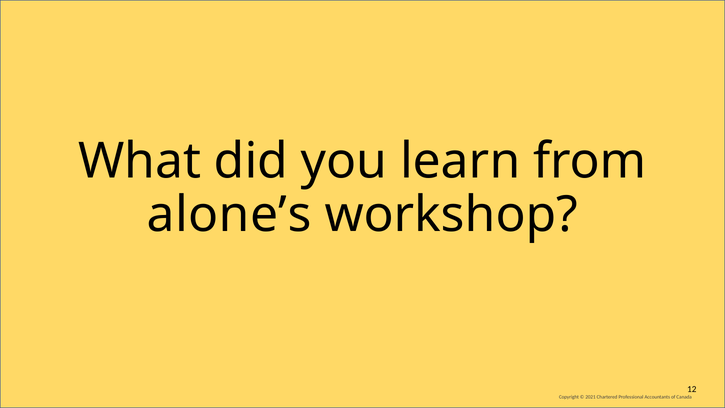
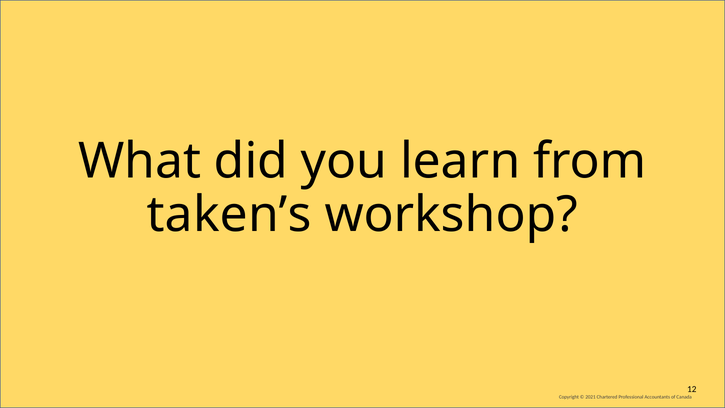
alone’s: alone’s -> taken’s
